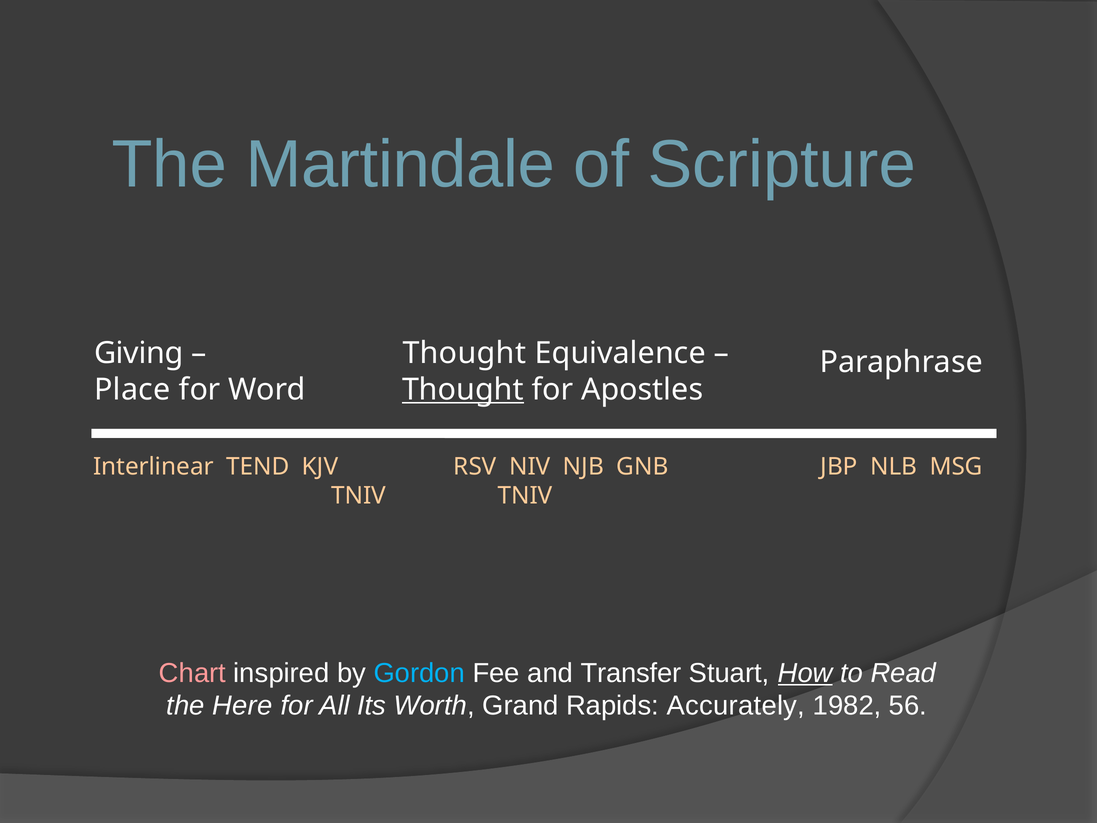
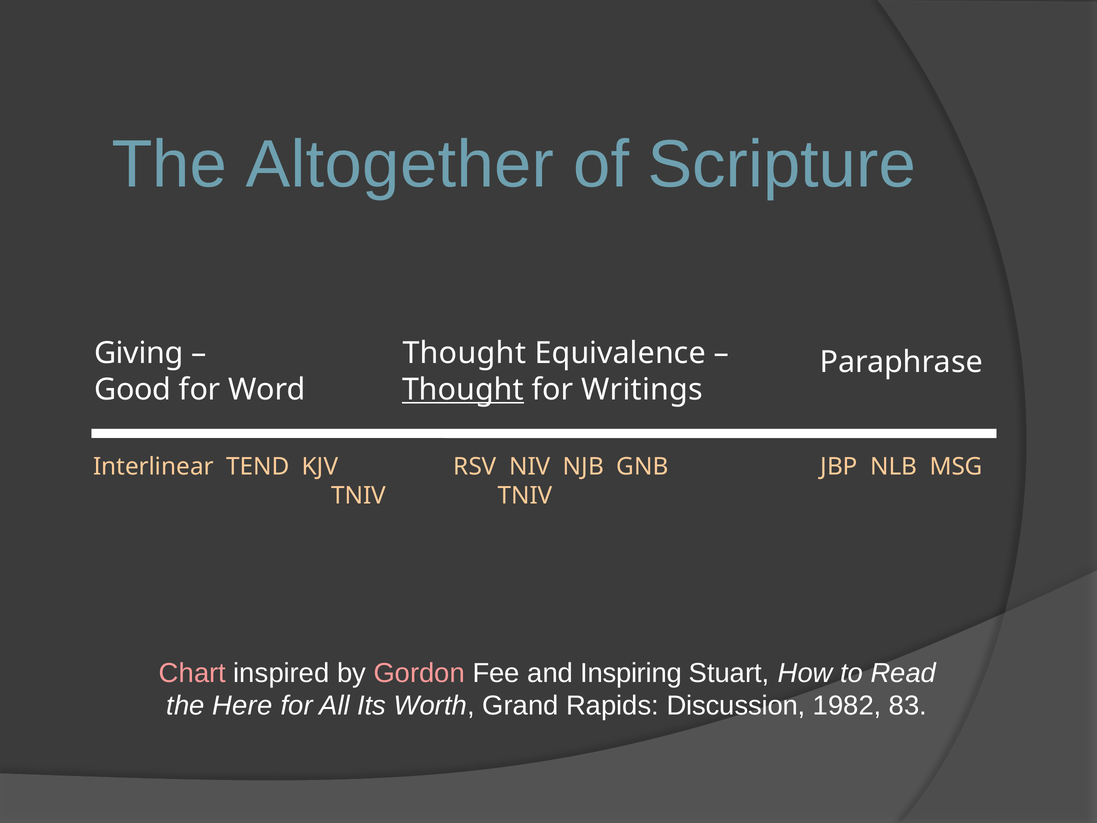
Martindale: Martindale -> Altogether
Place: Place -> Good
Apostles: Apostles -> Writings
Gordon colour: light blue -> pink
Transfer: Transfer -> Inspiring
How underline: present -> none
Accurately: Accurately -> Discussion
56: 56 -> 83
